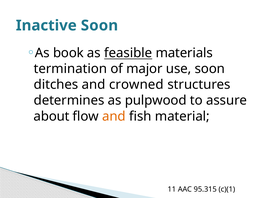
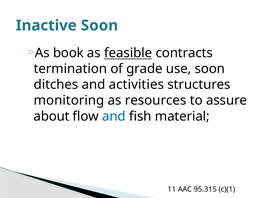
materials: materials -> contracts
major: major -> grade
crowned: crowned -> activities
determines: determines -> monitoring
pulpwood: pulpwood -> resources
and at (114, 116) colour: orange -> blue
